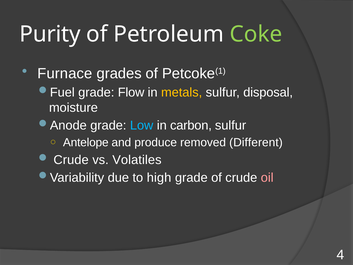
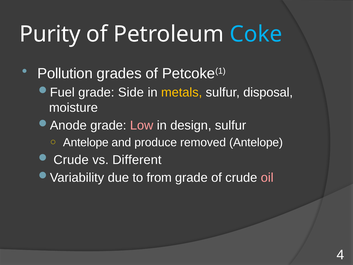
Coke colour: light green -> light blue
Furnace: Furnace -> Pollution
Flow: Flow -> Side
Low colour: light blue -> pink
carbon: carbon -> design
removed Different: Different -> Antelope
Volatiles: Volatiles -> Different
high: high -> from
